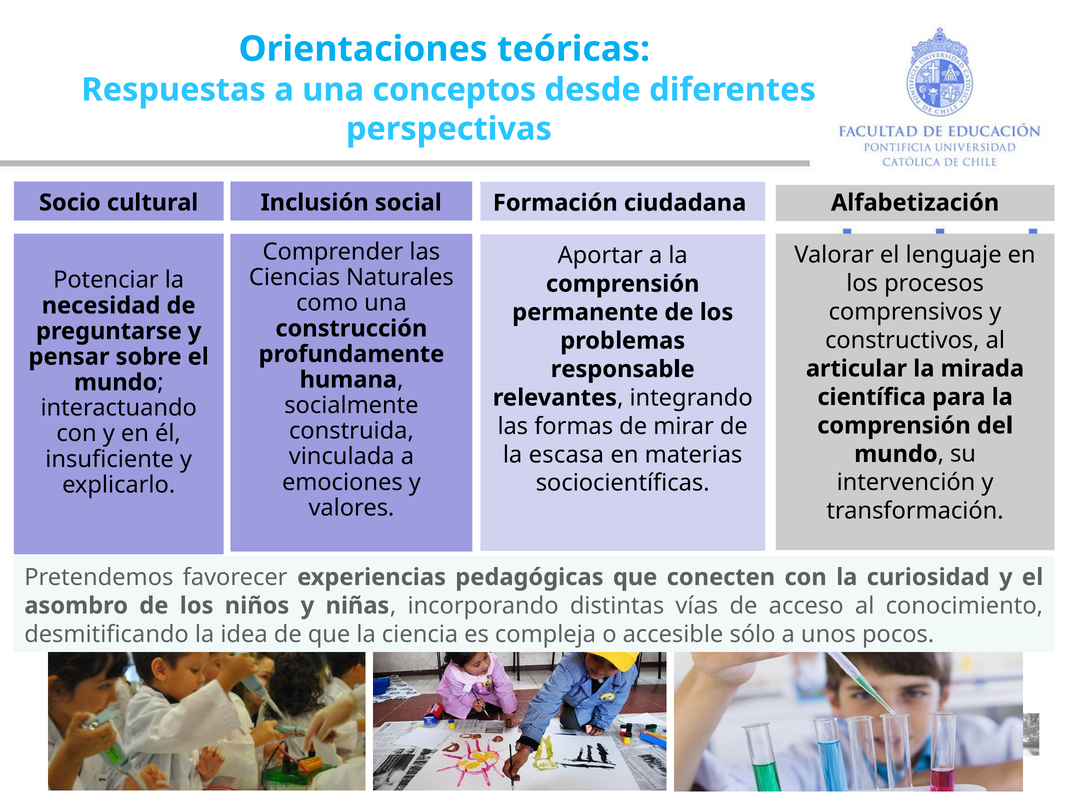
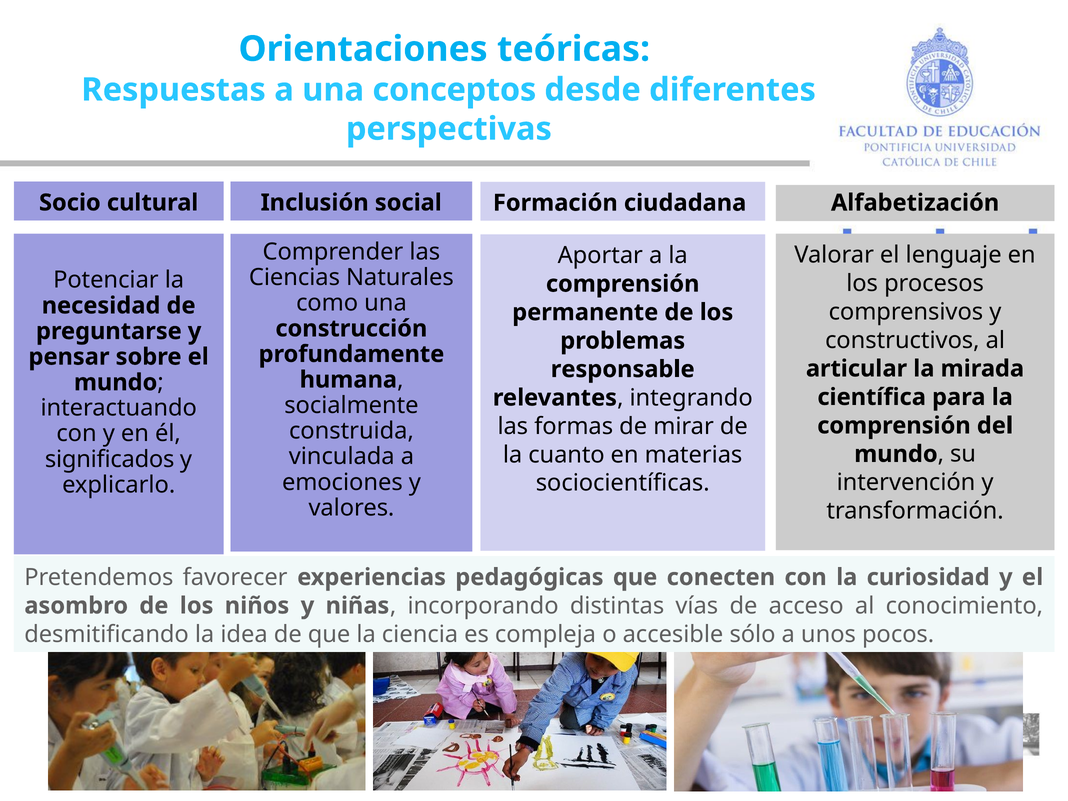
escasa: escasa -> cuanto
insuficiente: insuficiente -> significados
